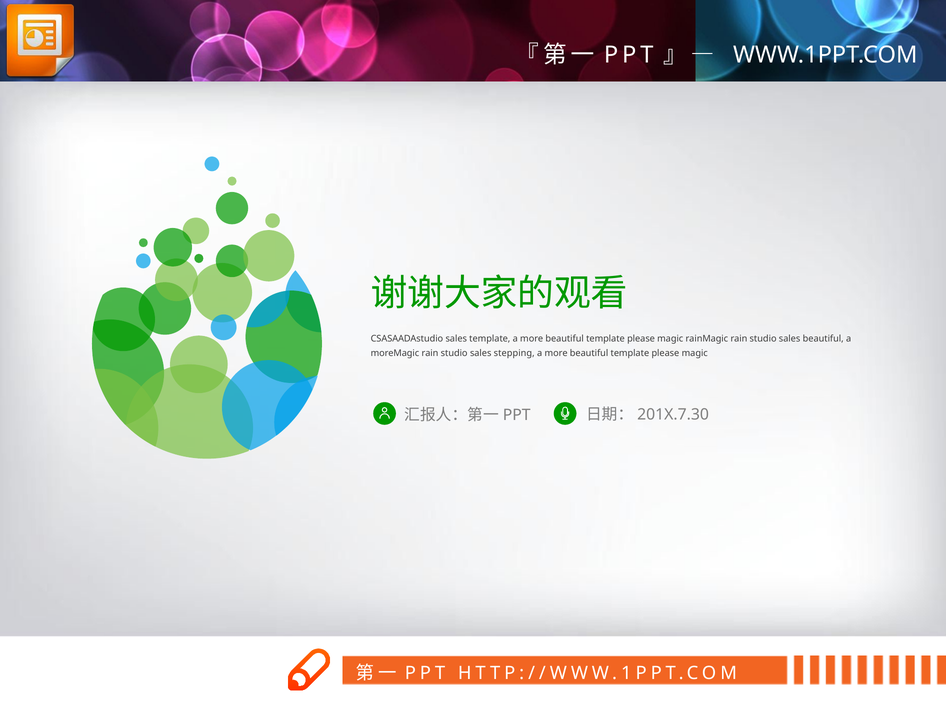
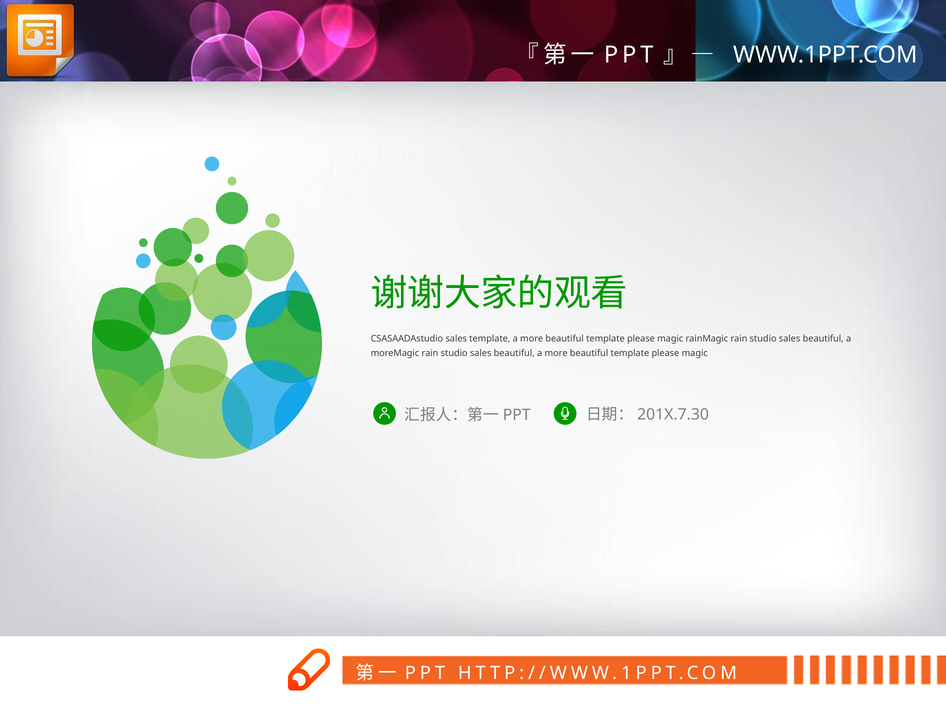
stepping at (514, 354): stepping -> beautiful
